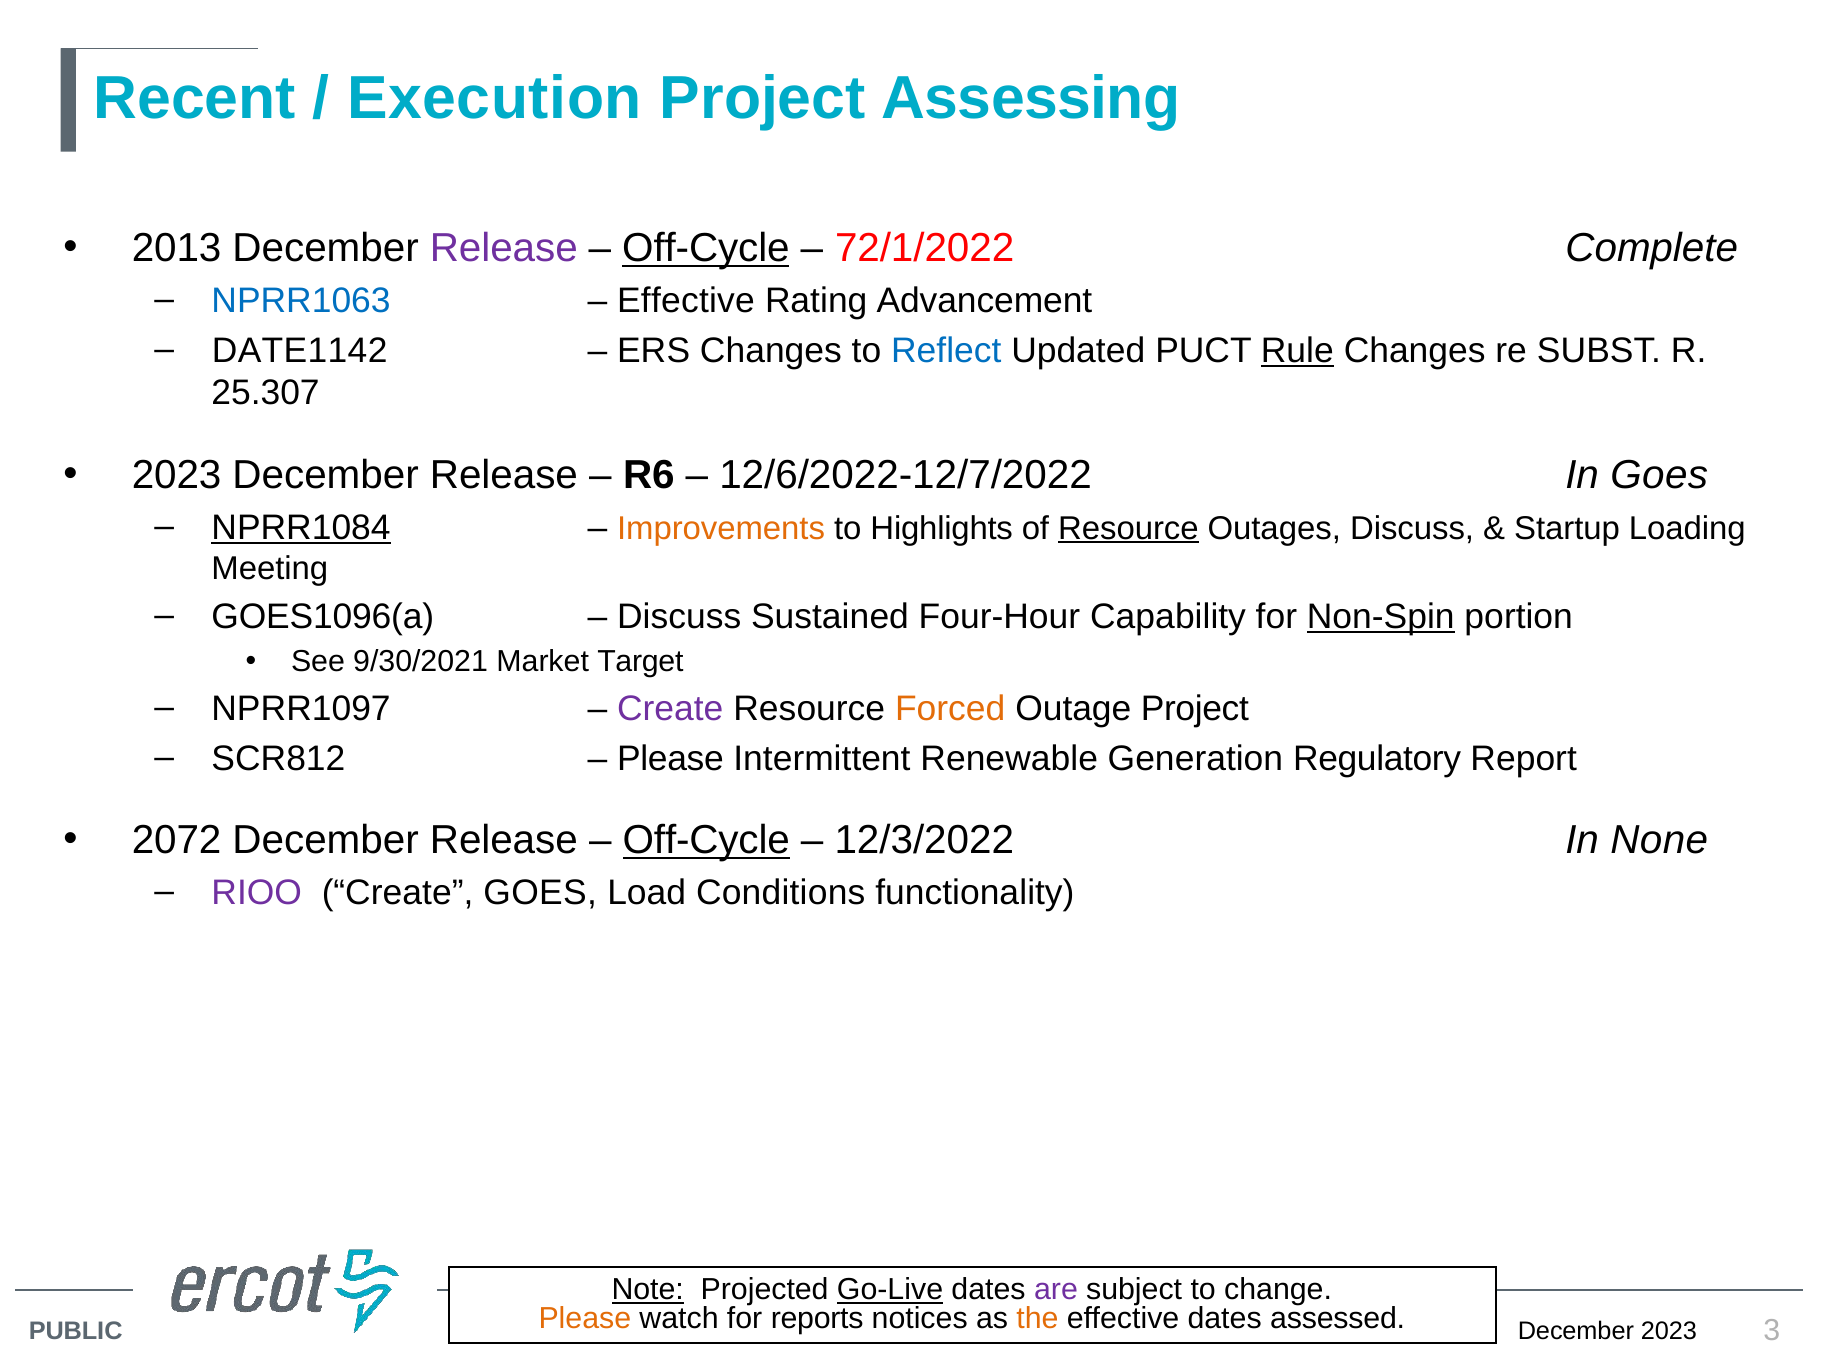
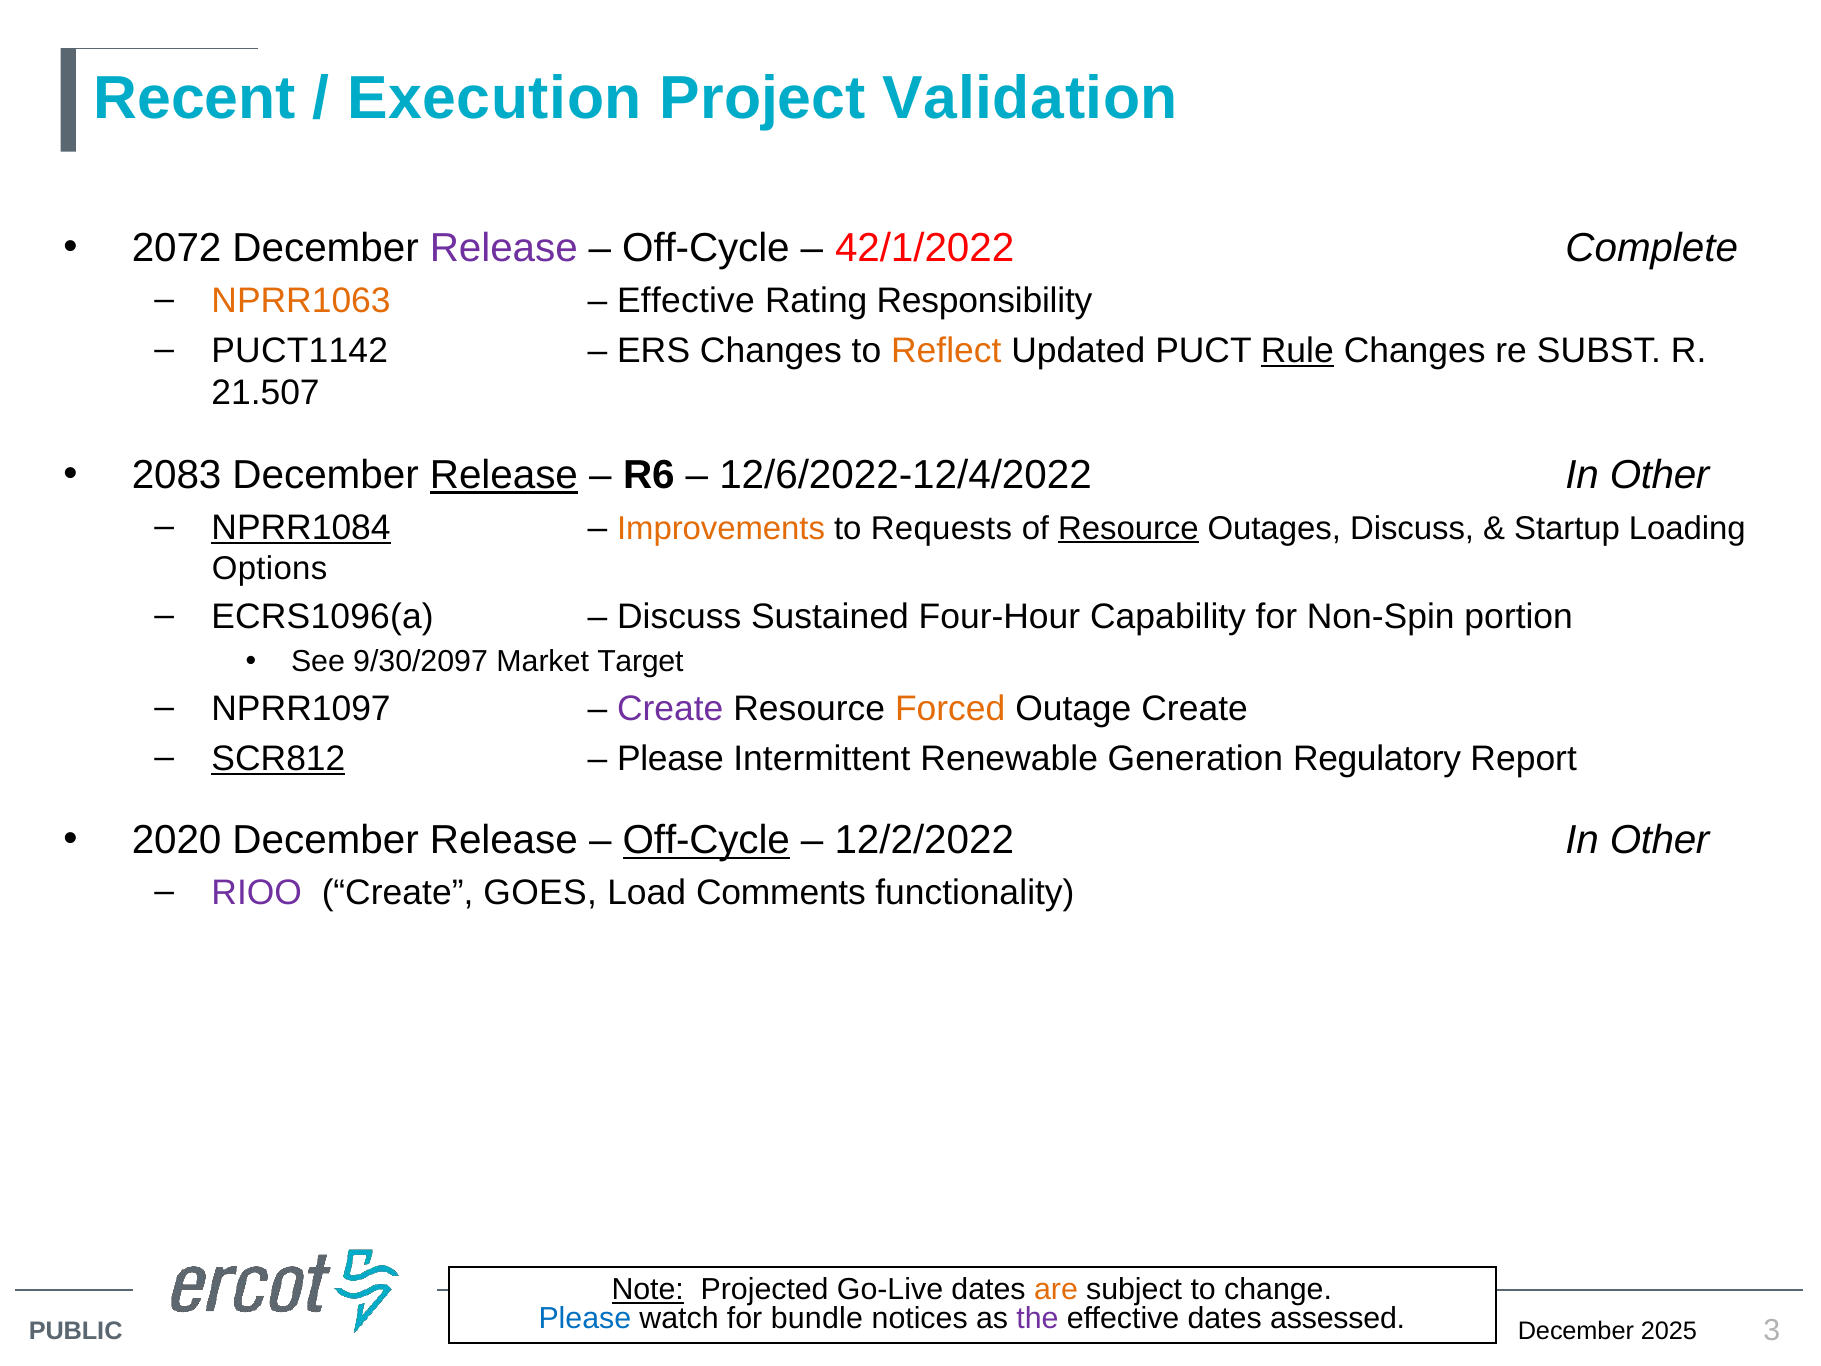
Assessing: Assessing -> Validation
2013: 2013 -> 2072
Off-Cycle at (706, 248) underline: present -> none
72/1/2022: 72/1/2022 -> 42/1/2022
NPRR1063 colour: blue -> orange
Advancement: Advancement -> Responsibility
DATE1142: DATE1142 -> PUCT1142
Reflect colour: blue -> orange
25.307: 25.307 -> 21.507
2023 at (177, 475): 2023 -> 2083
Release at (504, 475) underline: none -> present
12/6/2022-12/7/2022: 12/6/2022-12/7/2022 -> 12/6/2022-12/4/2022
Goes at (1659, 475): Goes -> Other
Highlights: Highlights -> Requests
Meeting: Meeting -> Options
GOES1096(a: GOES1096(a -> ECRS1096(a
Non-Spin underline: present -> none
9/30/2021: 9/30/2021 -> 9/30/2097
Outage Project: Project -> Create
SCR812 underline: none -> present
2072: 2072 -> 2020
12/3/2022: 12/3/2022 -> 12/2/2022
None at (1659, 840): None -> Other
Conditions: Conditions -> Comments
Go-Live underline: present -> none
are colour: purple -> orange
Please at (585, 1318) colour: orange -> blue
reports: reports -> bundle
the colour: orange -> purple
December 2023: 2023 -> 2025
